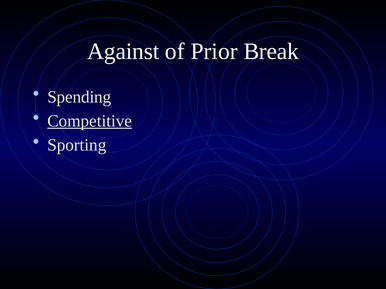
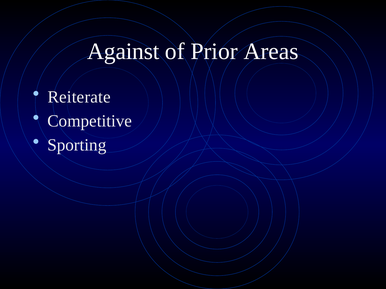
Break: Break -> Areas
Spending: Spending -> Reiterate
Competitive underline: present -> none
